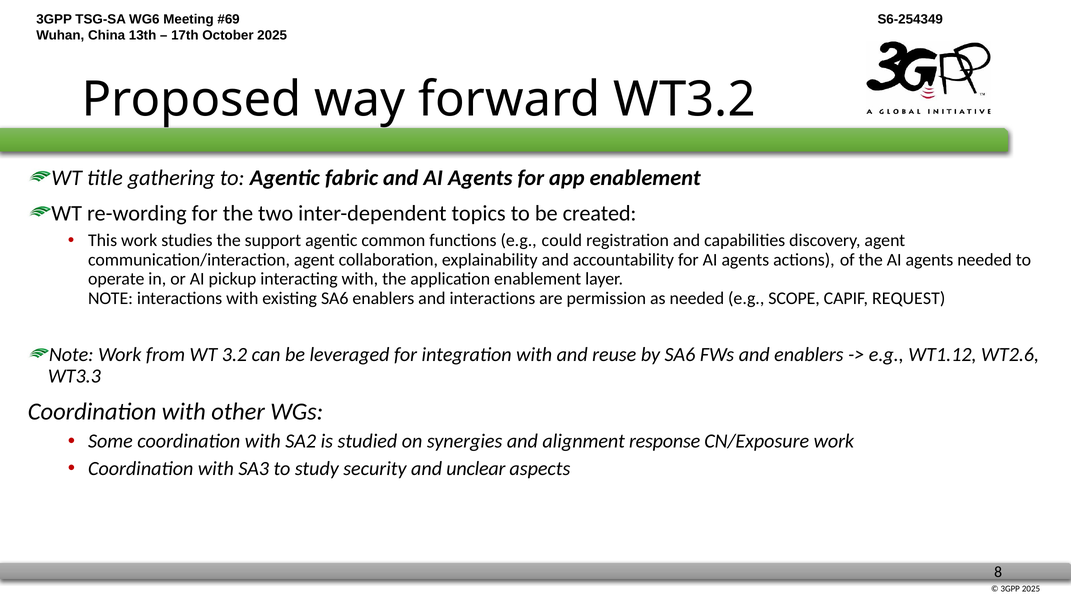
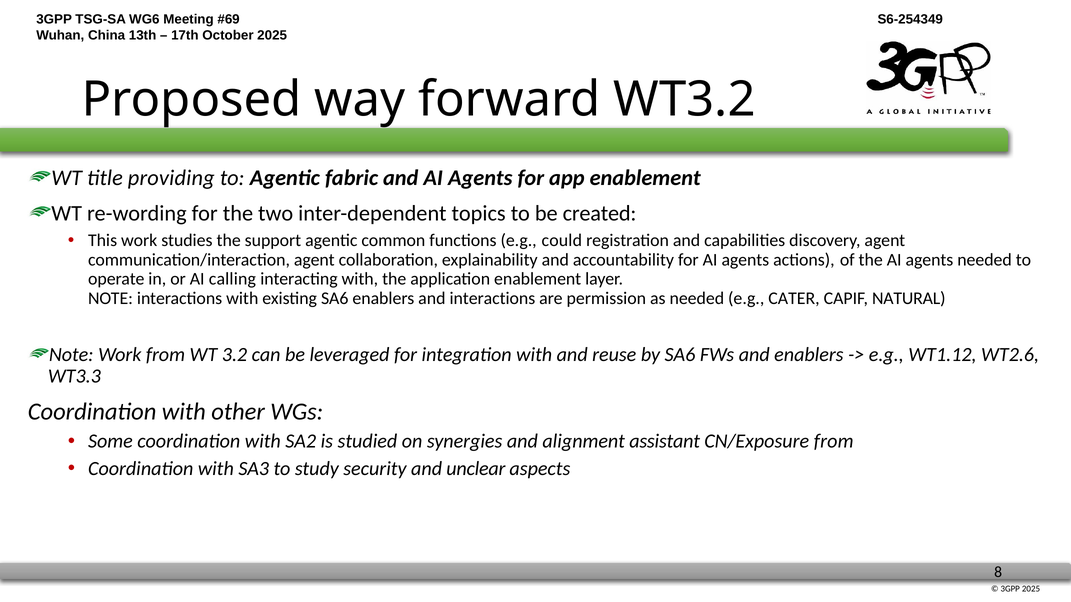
gathering: gathering -> providing
pickup: pickup -> calling
SCOPE: SCOPE -> CATER
REQUEST: REQUEST -> NATURAL
response: response -> assistant
CN/Exposure work: work -> from
